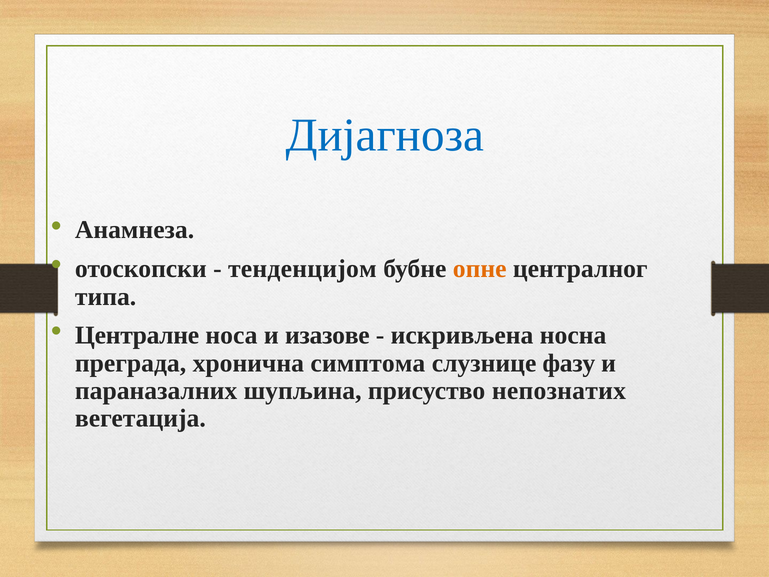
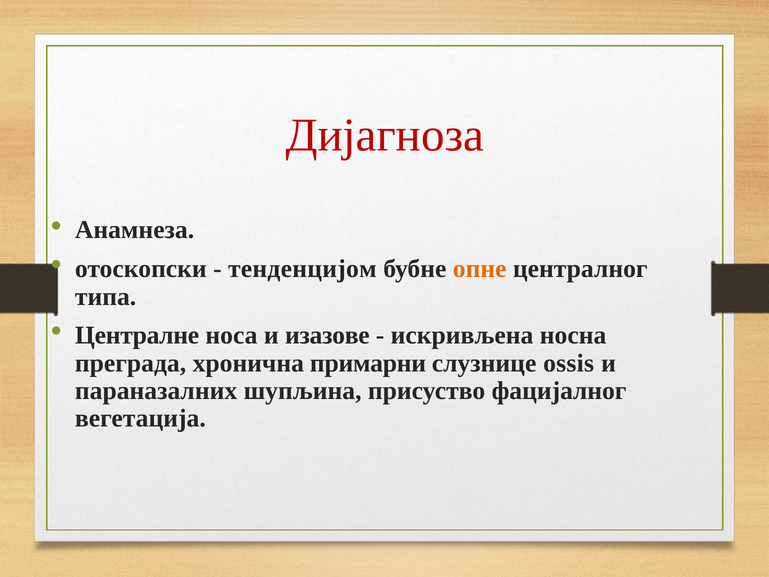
Дијагноза colour: blue -> red
симптома: симптома -> примарни
фазу: фазу -> ossis
непознатих: непознатих -> фацијалног
